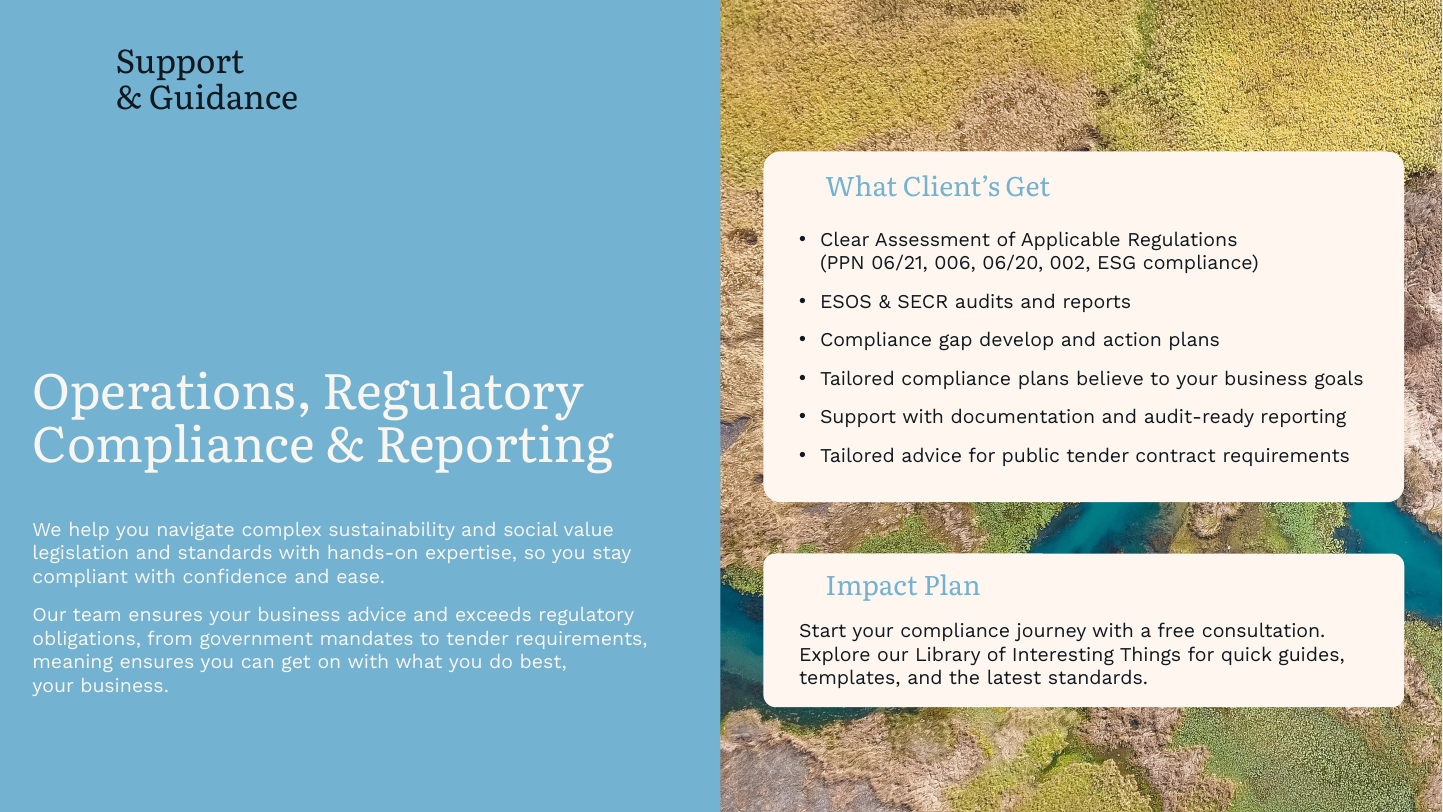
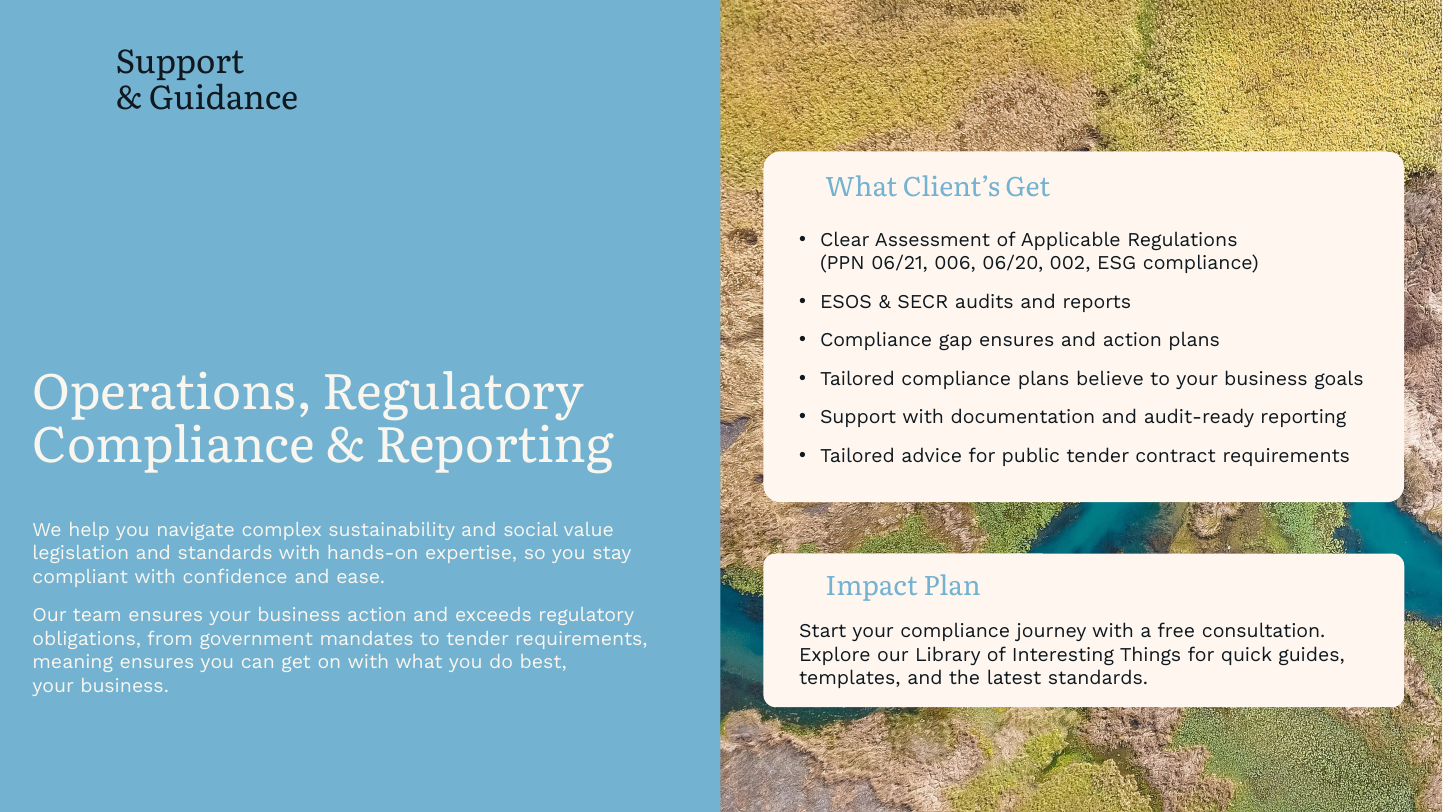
gap develop: develop -> ensures
business advice: advice -> action
